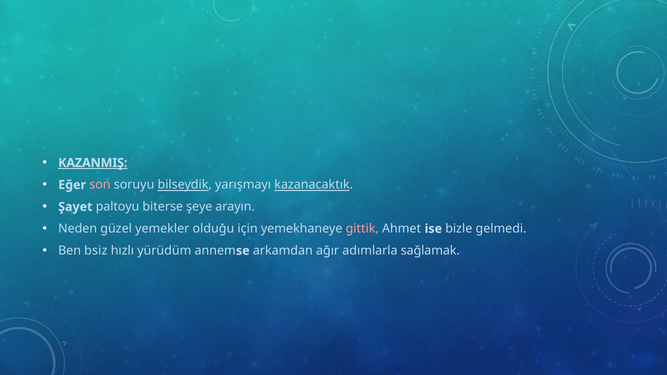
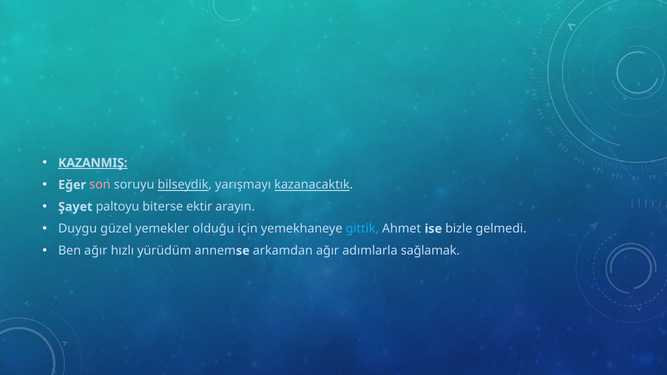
şeye: şeye -> ektir
Neden: Neden -> Duygu
gittik colour: pink -> light blue
Ben bsiz: bsiz -> ağır
